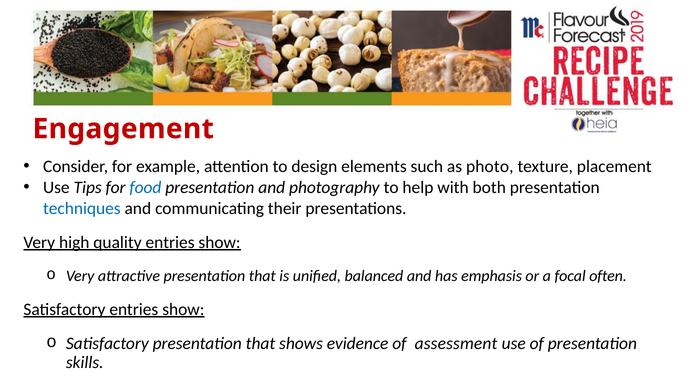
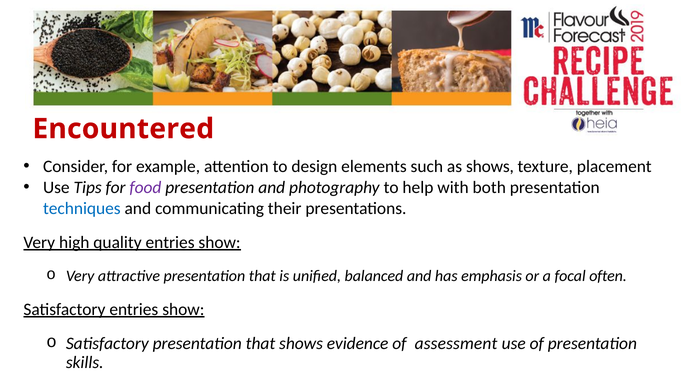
Engagement: Engagement -> Encountered
as photo: photo -> shows
food colour: blue -> purple
